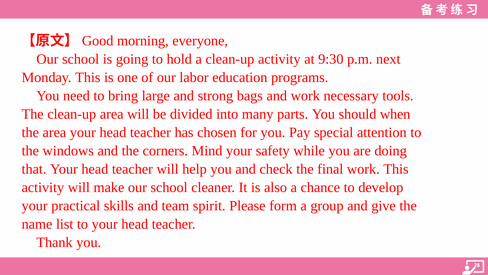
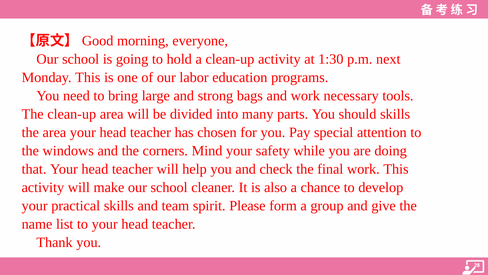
9:30: 9:30 -> 1:30
should when: when -> skills
